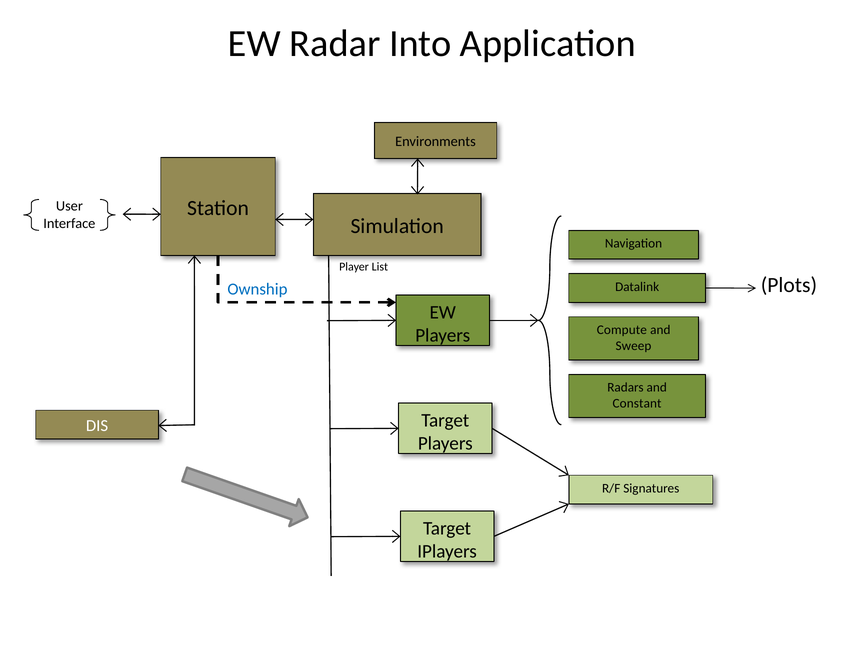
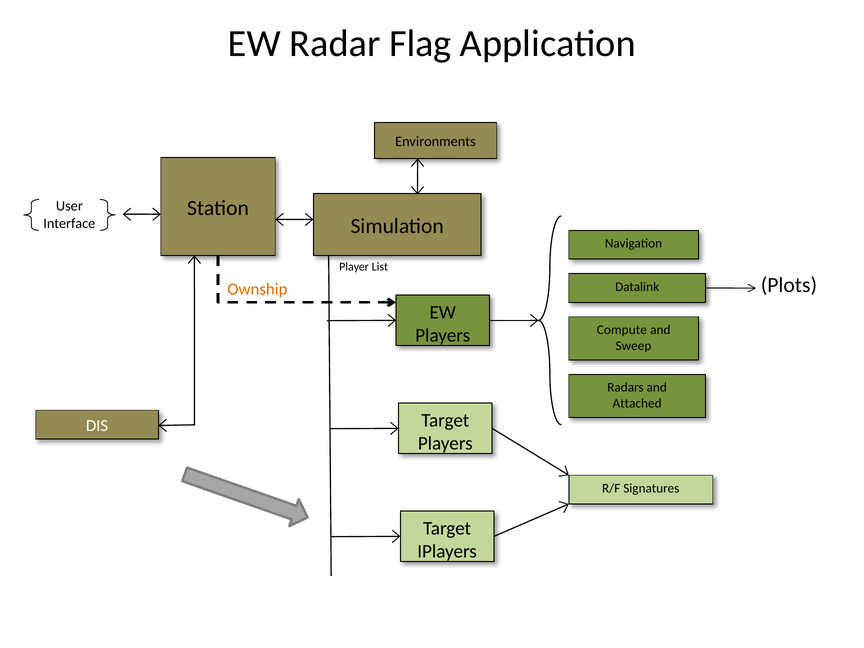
Into: Into -> Flag
Ownship colour: blue -> orange
Constant: Constant -> Attached
